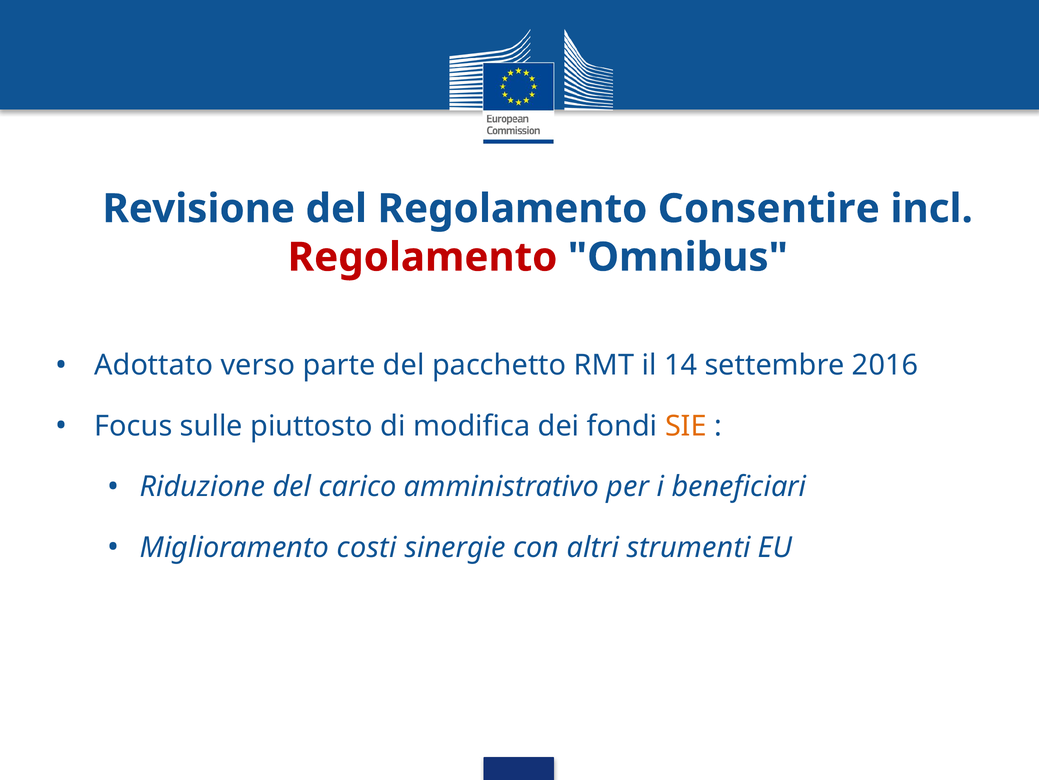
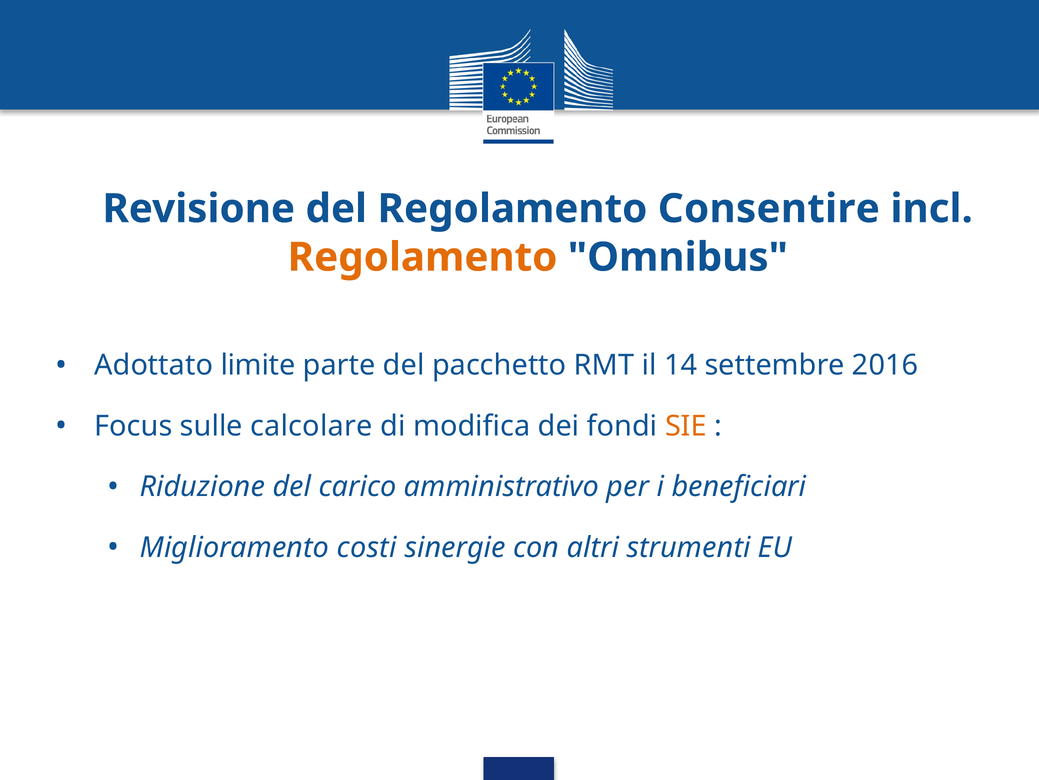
Regolamento at (423, 257) colour: red -> orange
verso: verso -> limite
piuttosto: piuttosto -> calcolare
